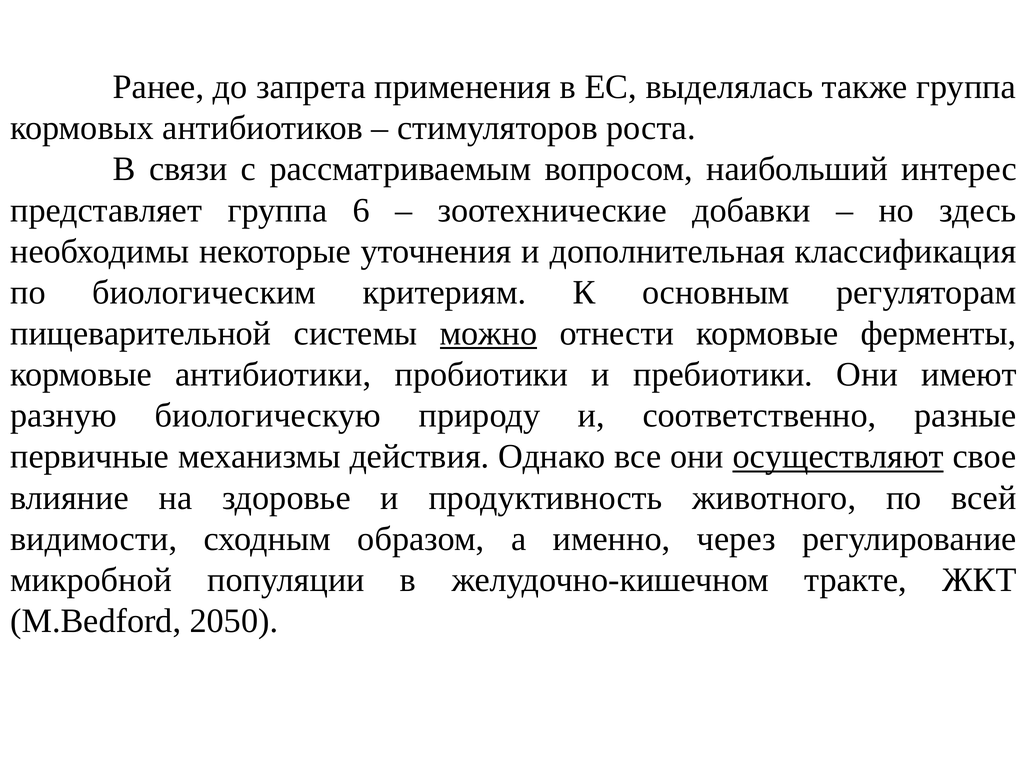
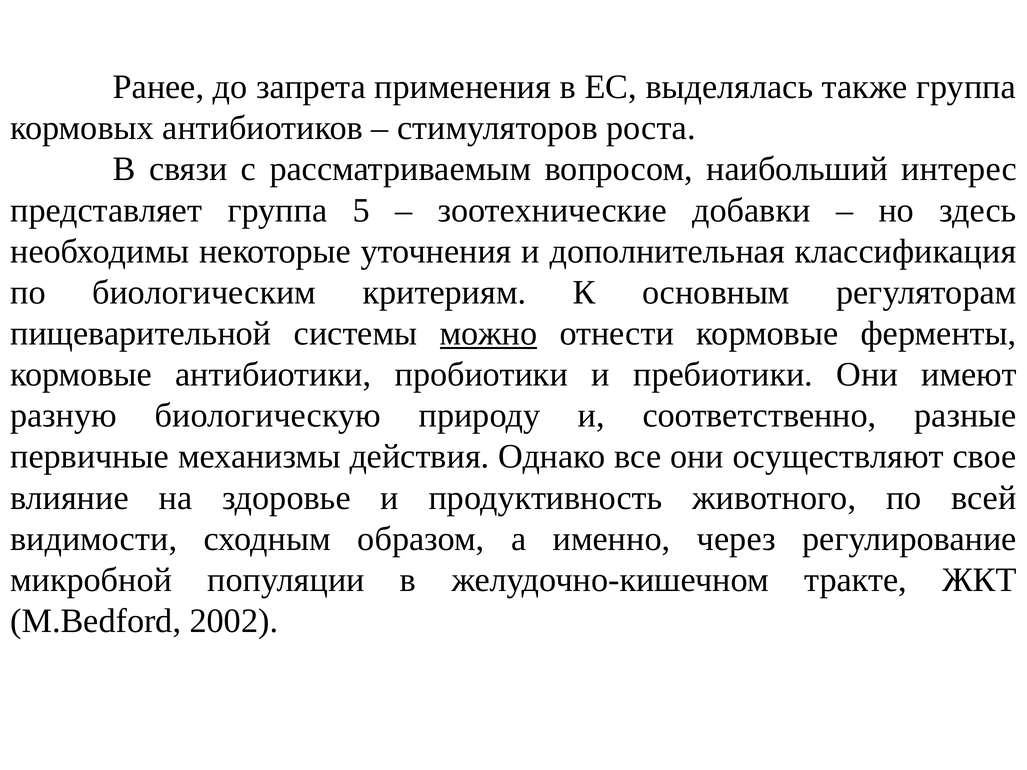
6: 6 -> 5
осуществляют underline: present -> none
2050: 2050 -> 2002
